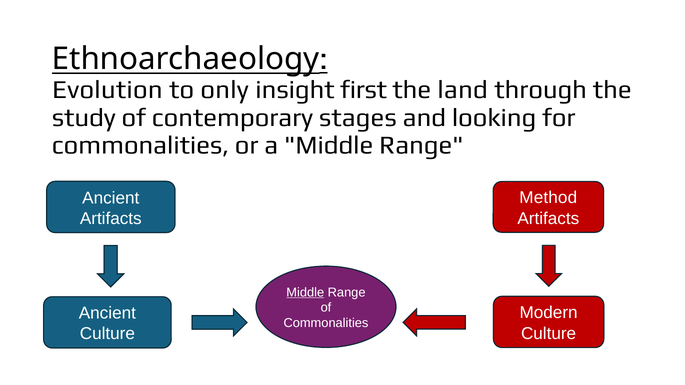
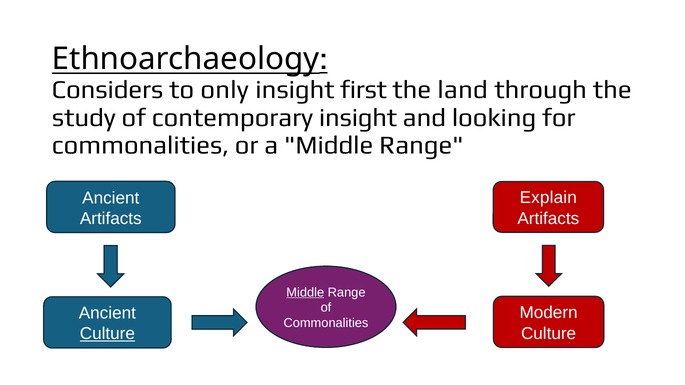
Evolution: Evolution -> Considers
contemporary stages: stages -> insight
Method: Method -> Explain
Culture at (107, 334) underline: none -> present
